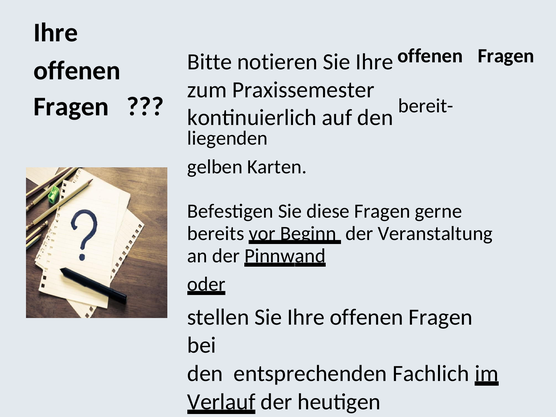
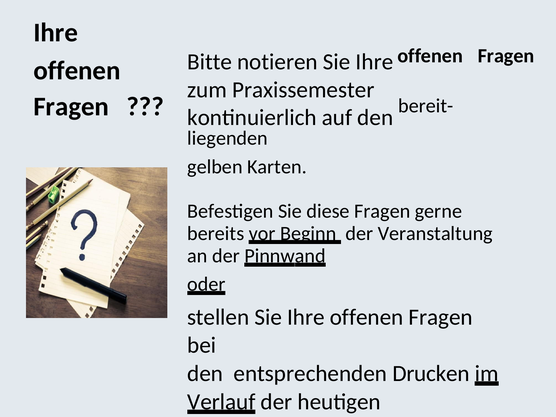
Fachlich: Fachlich -> Drucken
